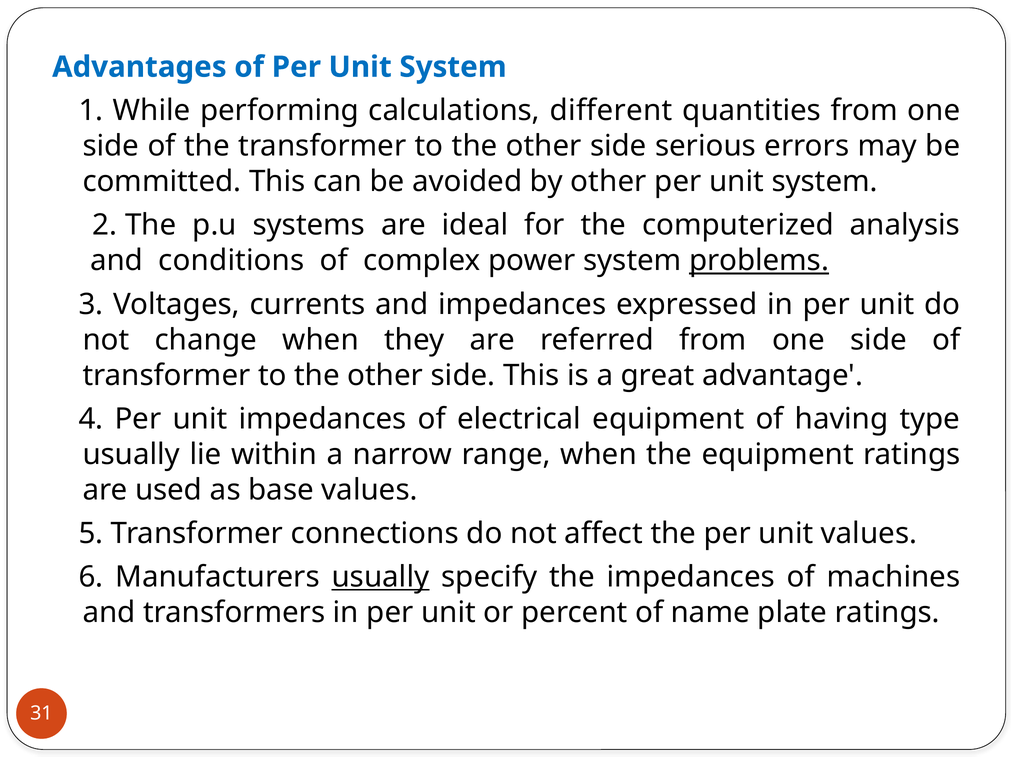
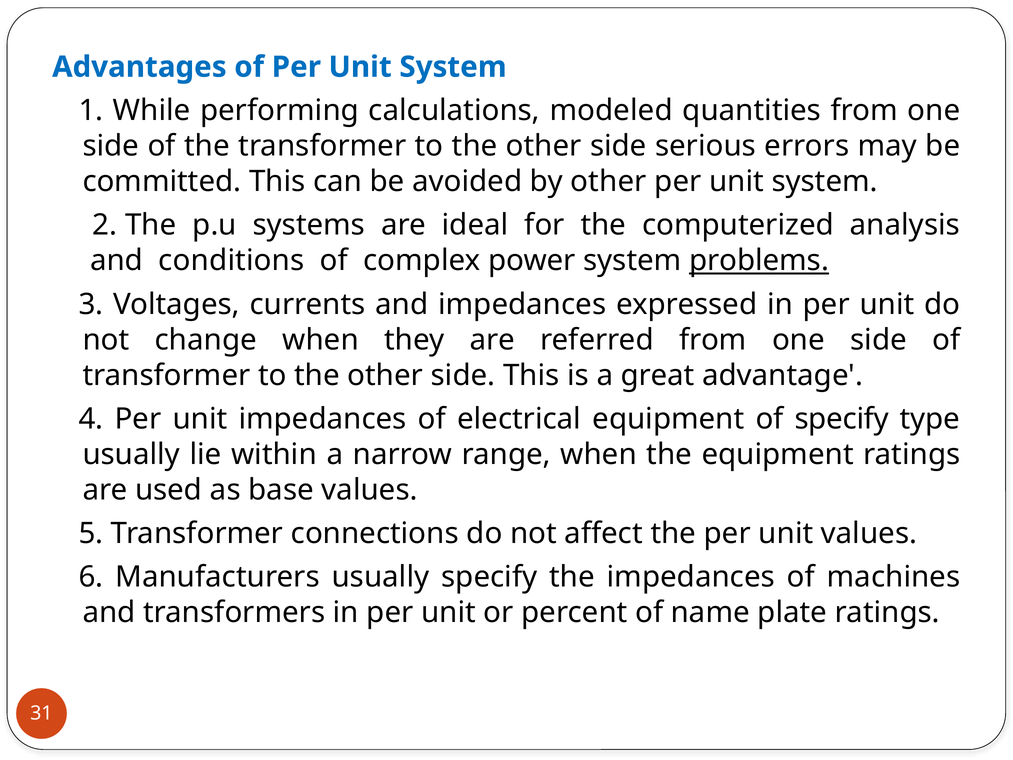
different: different -> modeled
of having: having -> specify
usually at (380, 577) underline: present -> none
